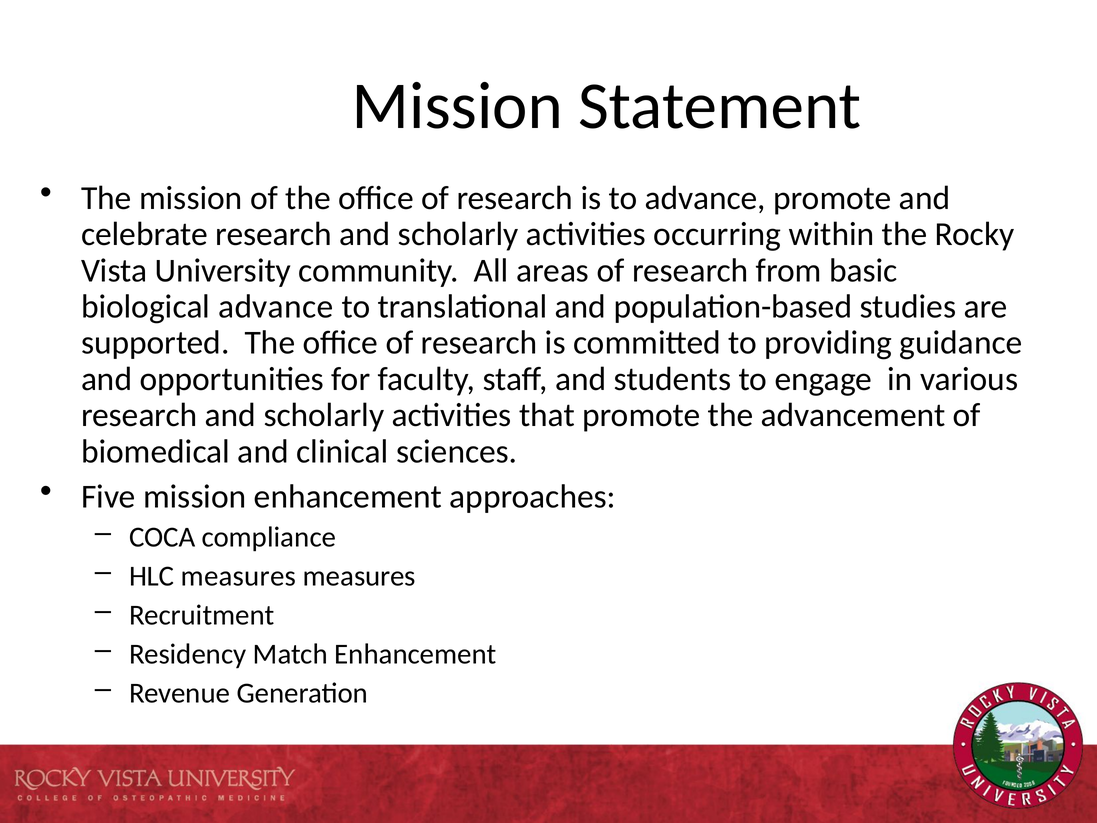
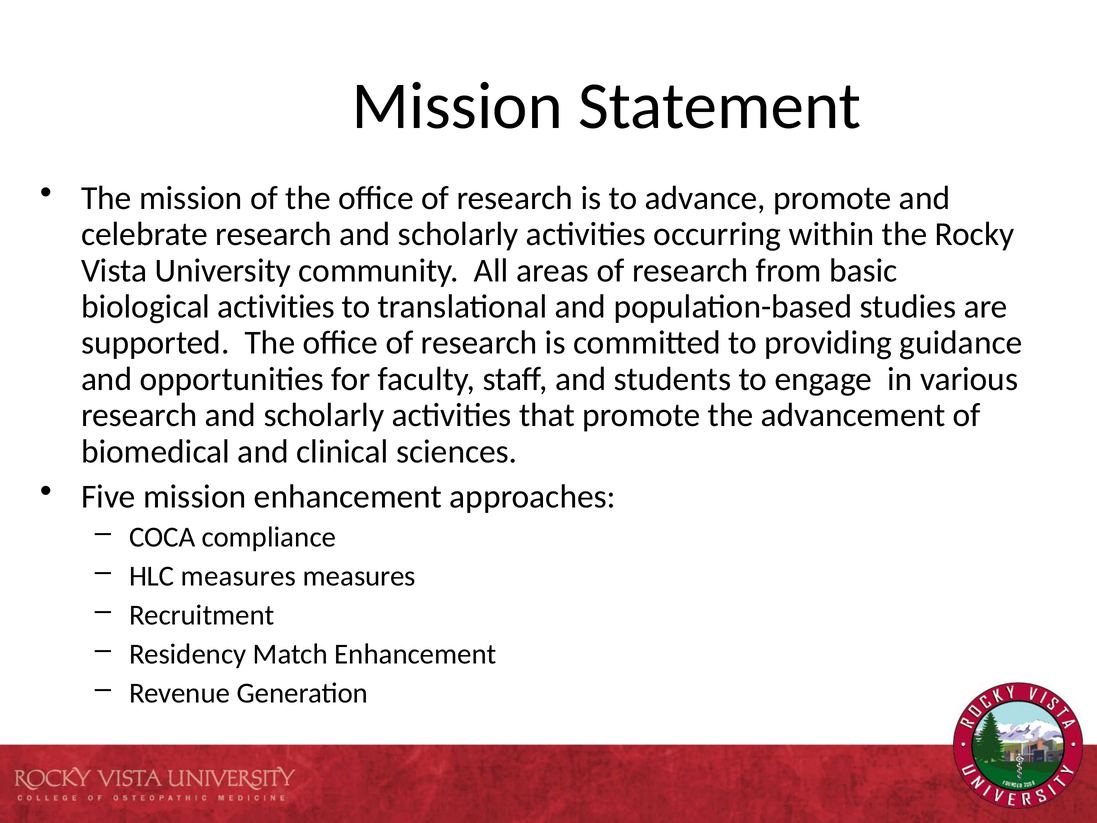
biological advance: advance -> activities
